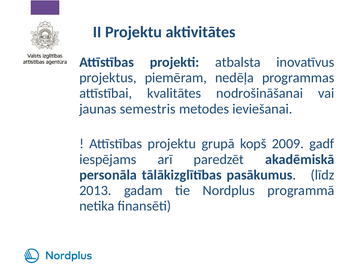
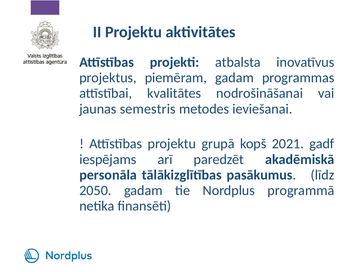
piemēram nedēļa: nedēļa -> gadam
2009: 2009 -> 2021
2013: 2013 -> 2050
